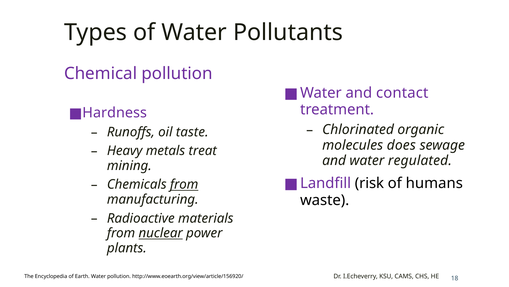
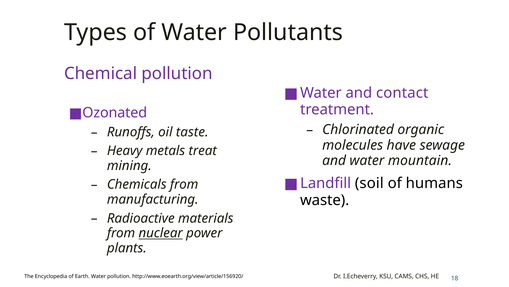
Hardness: Hardness -> Ozonated
does: does -> have
regulated: regulated -> mountain
risk: risk -> soil
from at (184, 184) underline: present -> none
